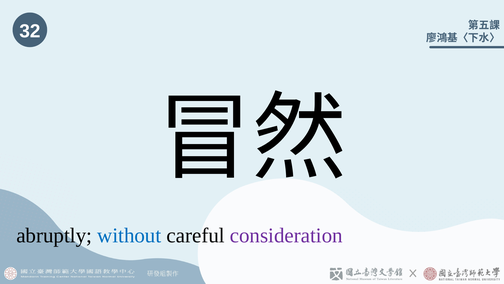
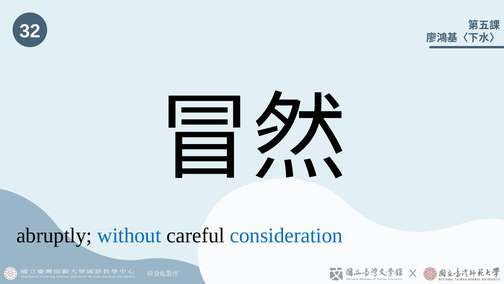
consideration colour: purple -> blue
